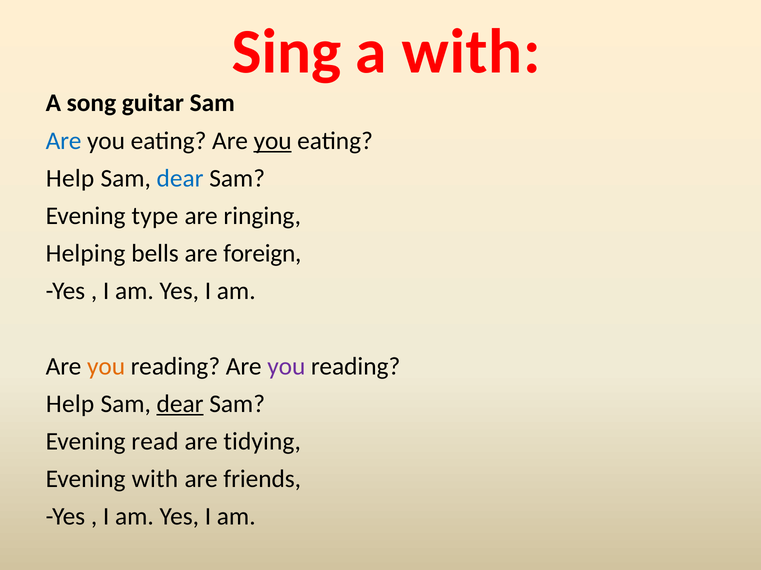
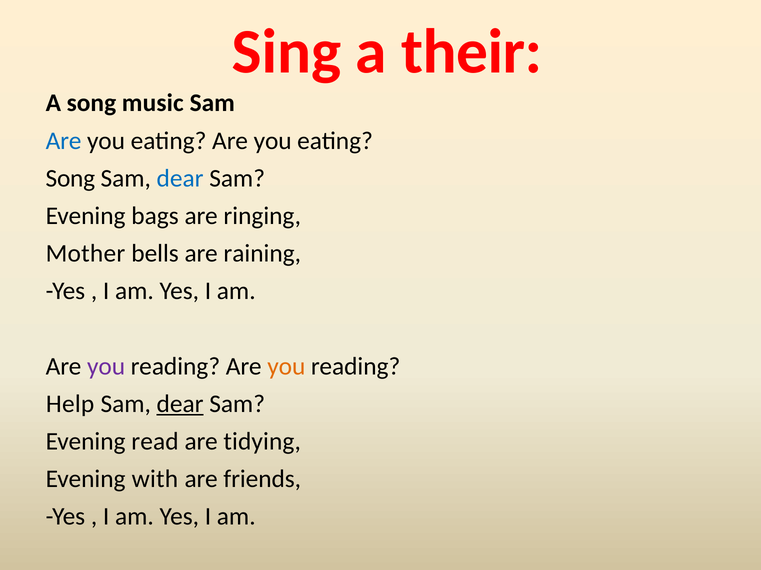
a with: with -> their
guitar: guitar -> music
you at (273, 141) underline: present -> none
Help at (70, 179): Help -> Song
type: type -> bags
Helping: Helping -> Mother
foreign: foreign -> raining
you at (106, 367) colour: orange -> purple
you at (286, 367) colour: purple -> orange
